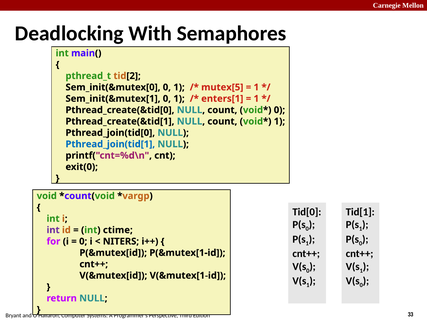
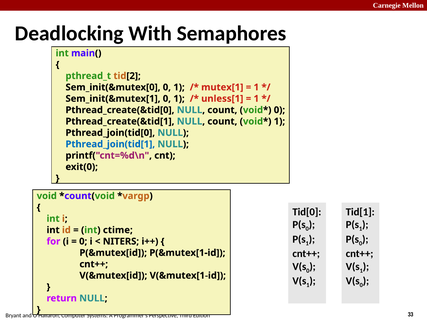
mutex[5: mutex[5 -> mutex[1
enters[1: enters[1 -> unless[1
int at (53, 230) colour: purple -> black
